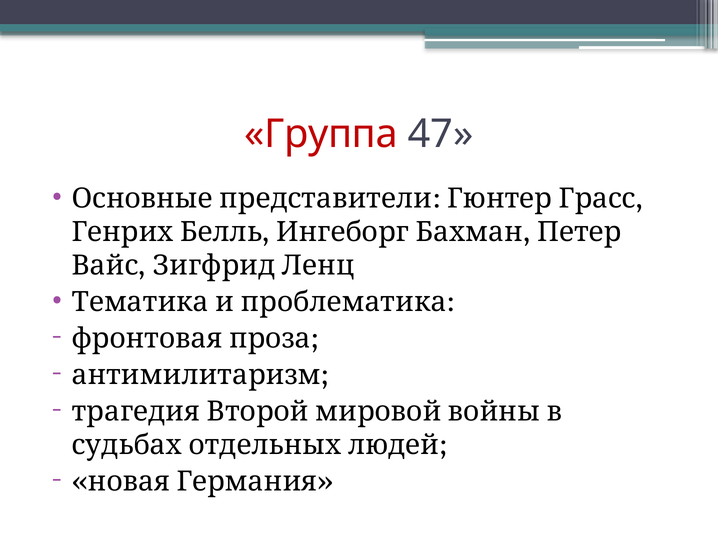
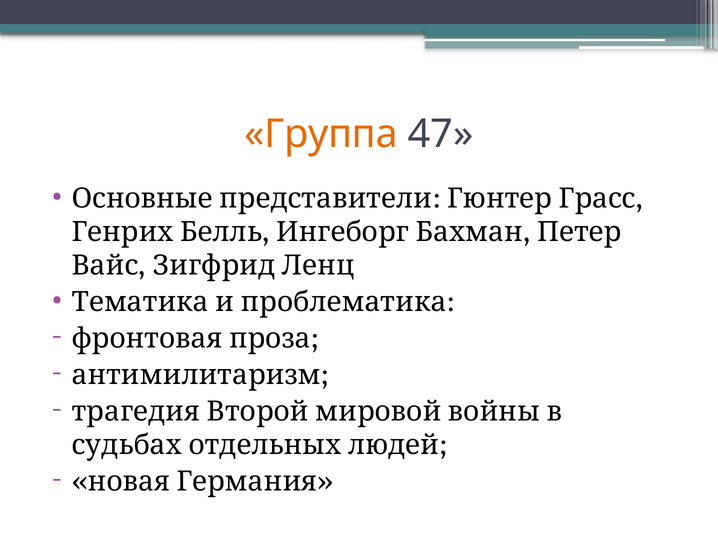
Группа colour: red -> orange
